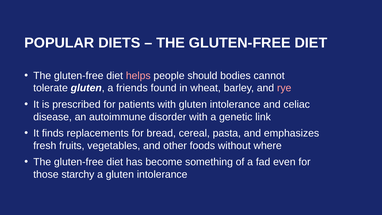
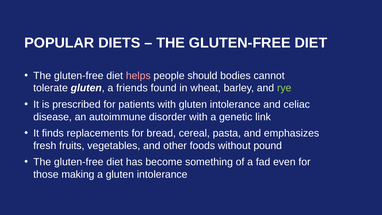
rye colour: pink -> light green
where: where -> pound
starchy: starchy -> making
